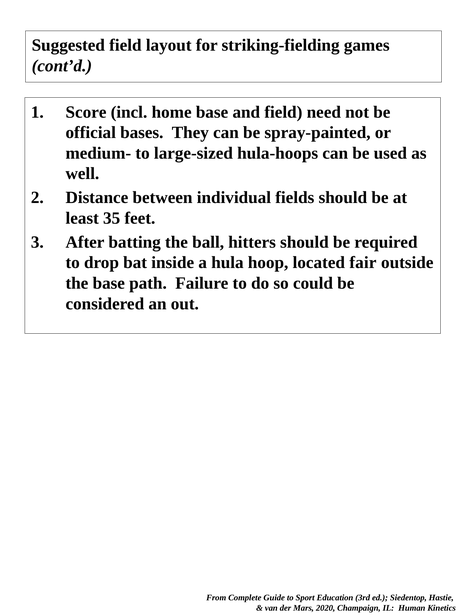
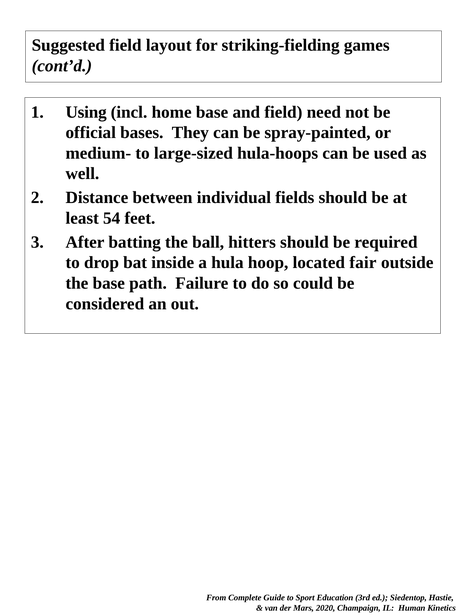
Score: Score -> Using
35: 35 -> 54
